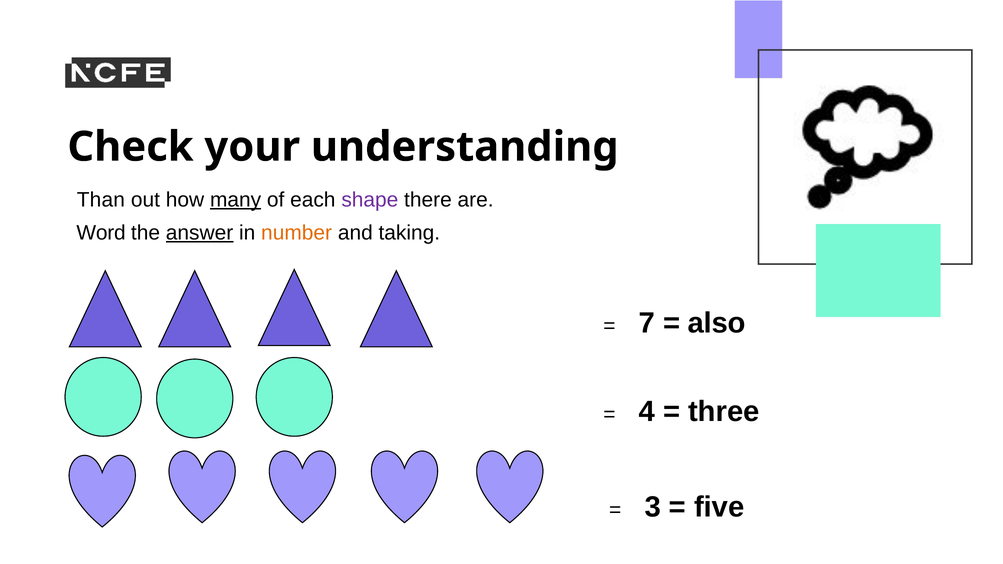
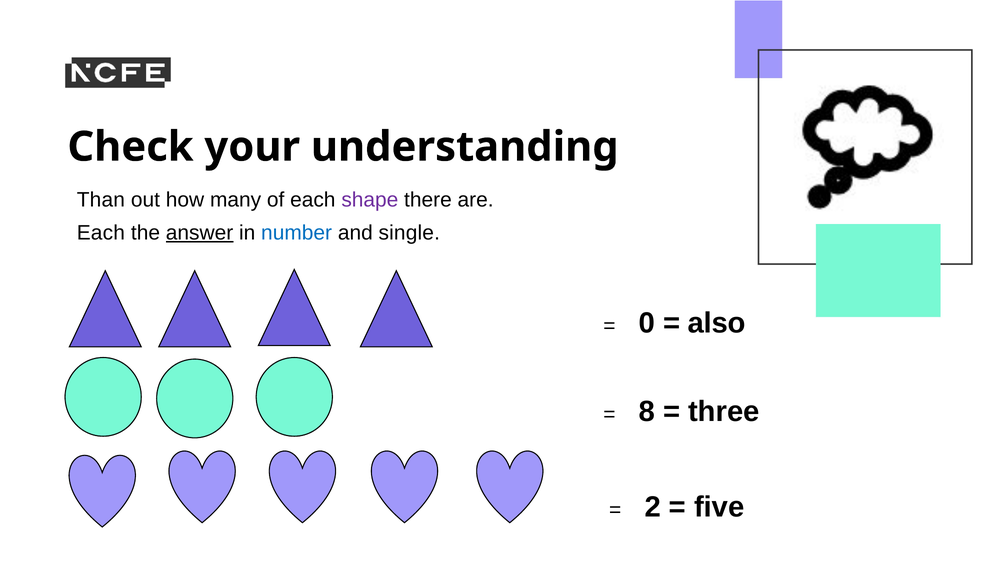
many underline: present -> none
Word at (101, 233): Word -> Each
number colour: orange -> blue
taking: taking -> single
7: 7 -> 0
4: 4 -> 8
3: 3 -> 2
